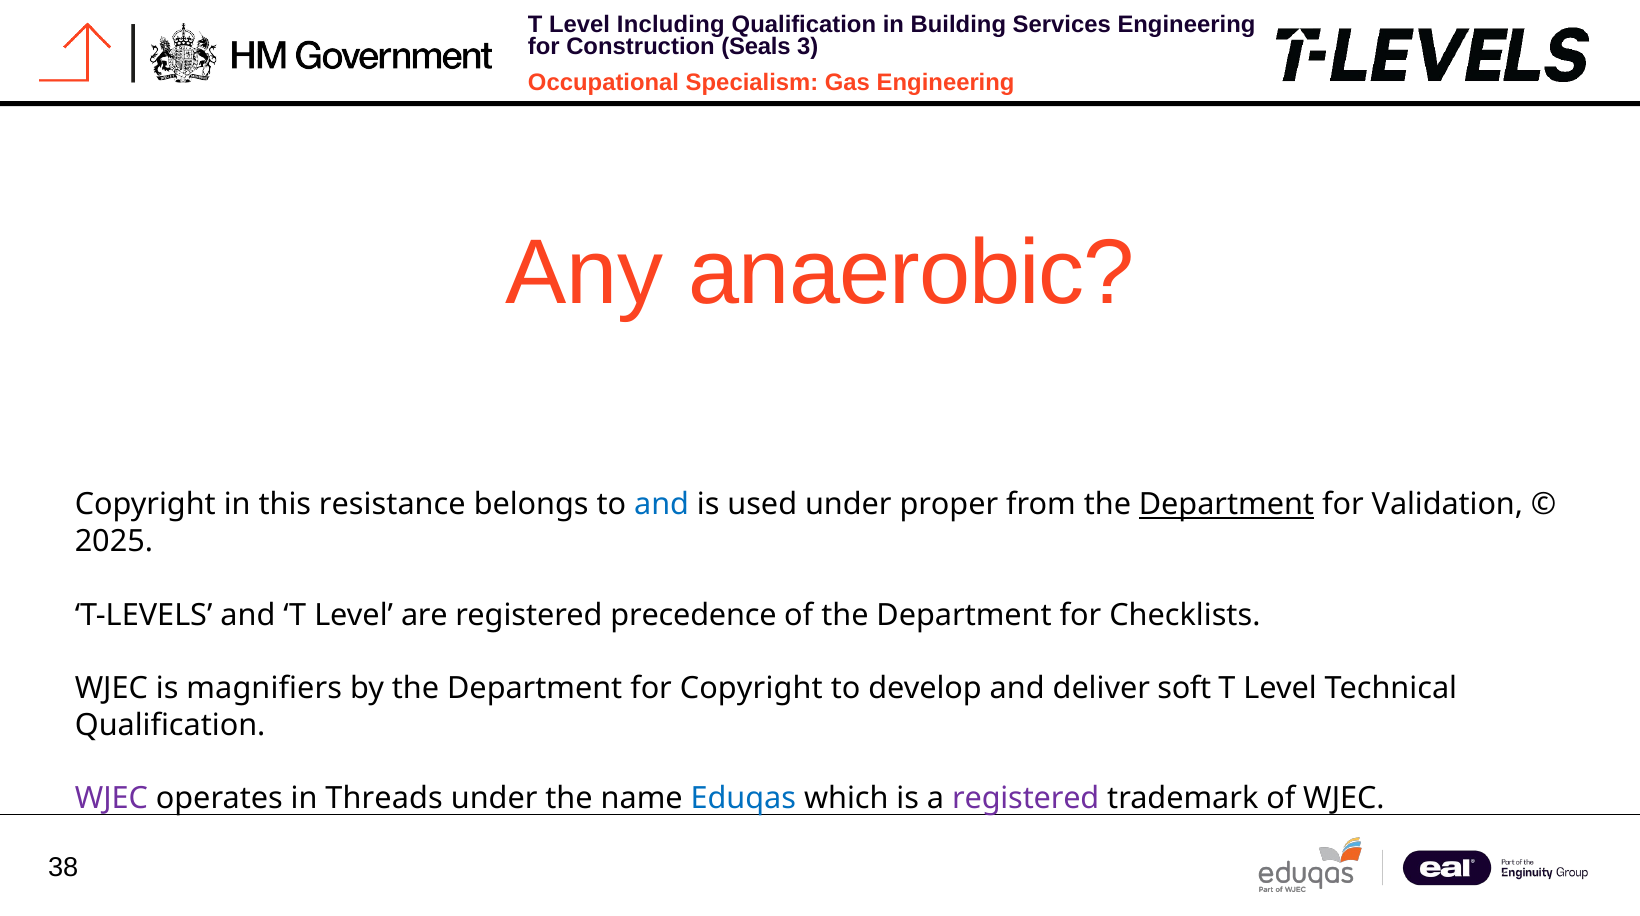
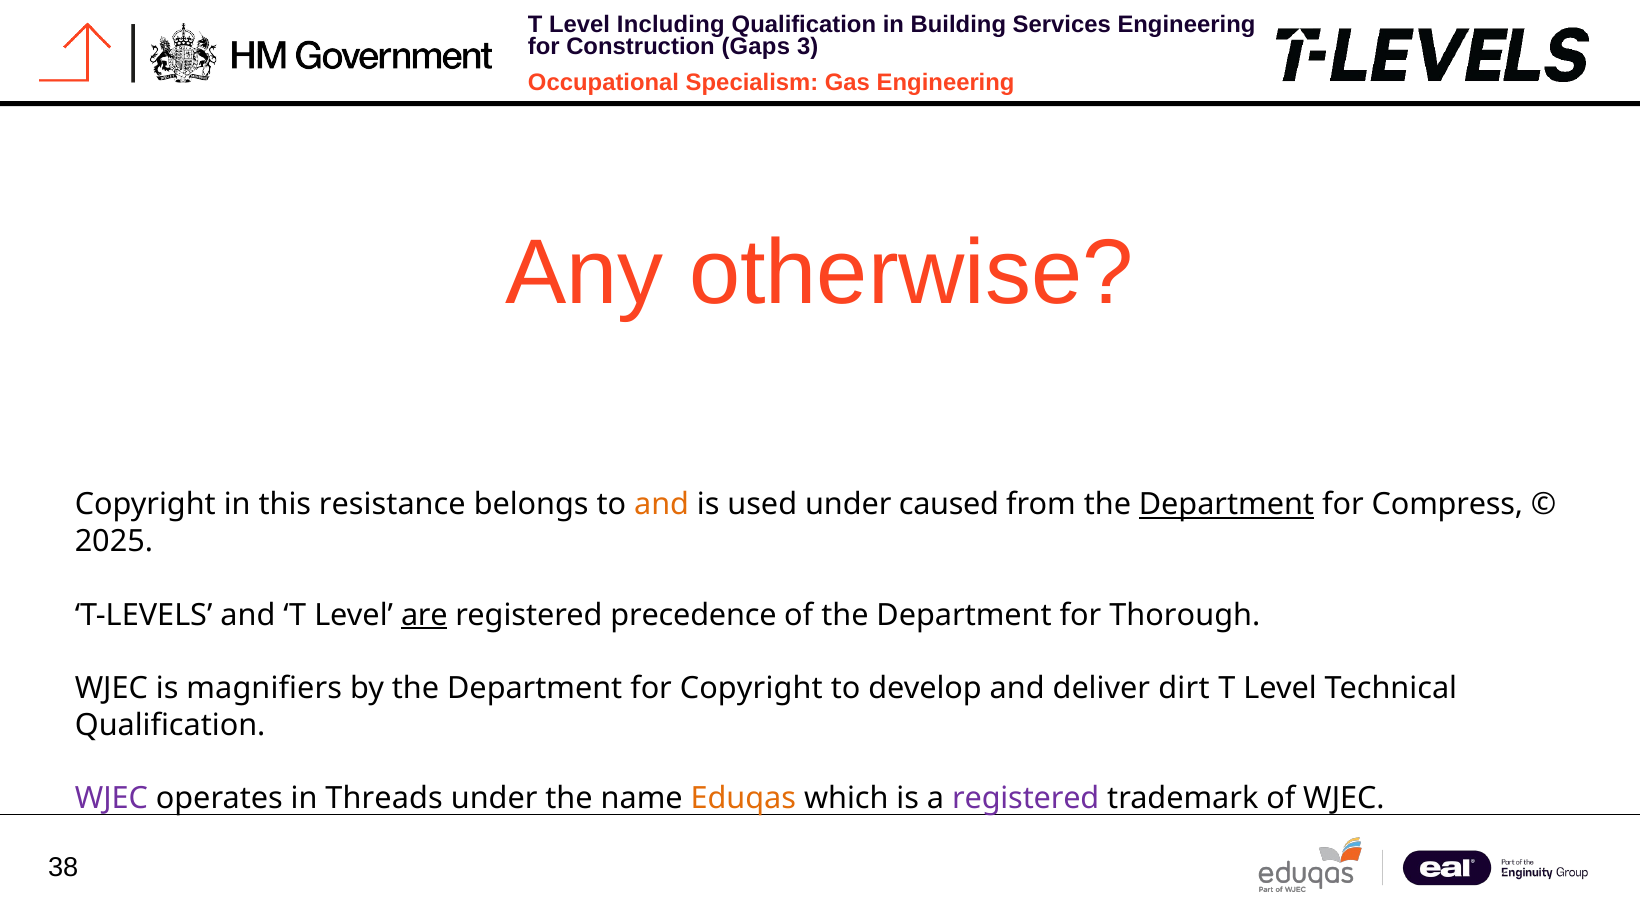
Seals: Seals -> Gaps
anaerobic: anaerobic -> otherwise
and at (662, 505) colour: blue -> orange
proper: proper -> caused
Validation: Validation -> Compress
are underline: none -> present
Checklists: Checklists -> Thorough
soft: soft -> dirt
Eduqas colour: blue -> orange
